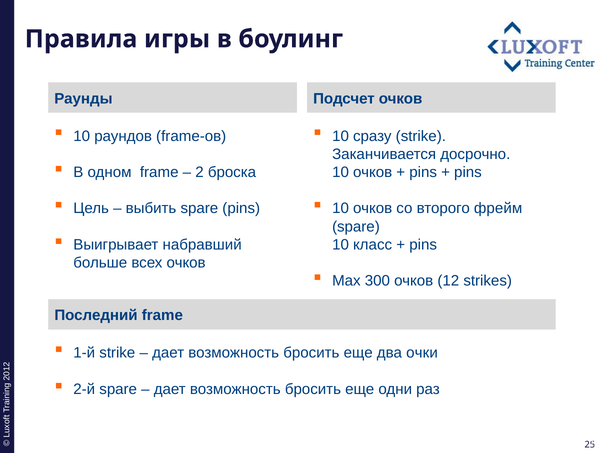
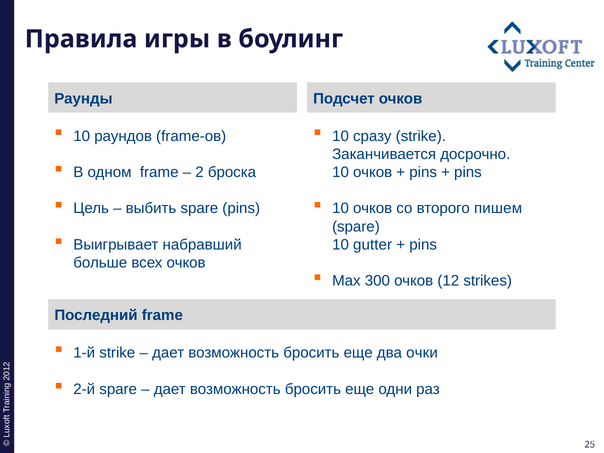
фрейм: фрейм -> пишем
класс: класс -> gutter
